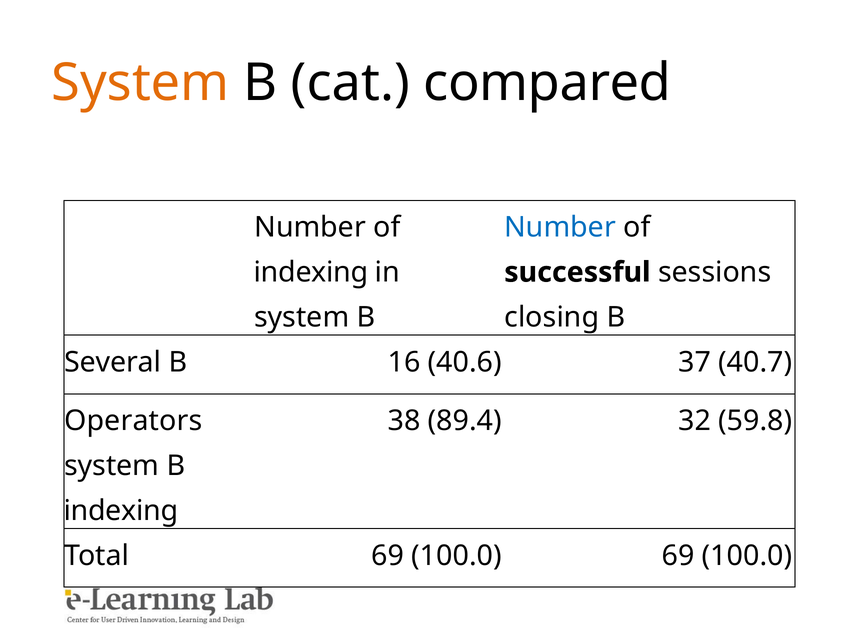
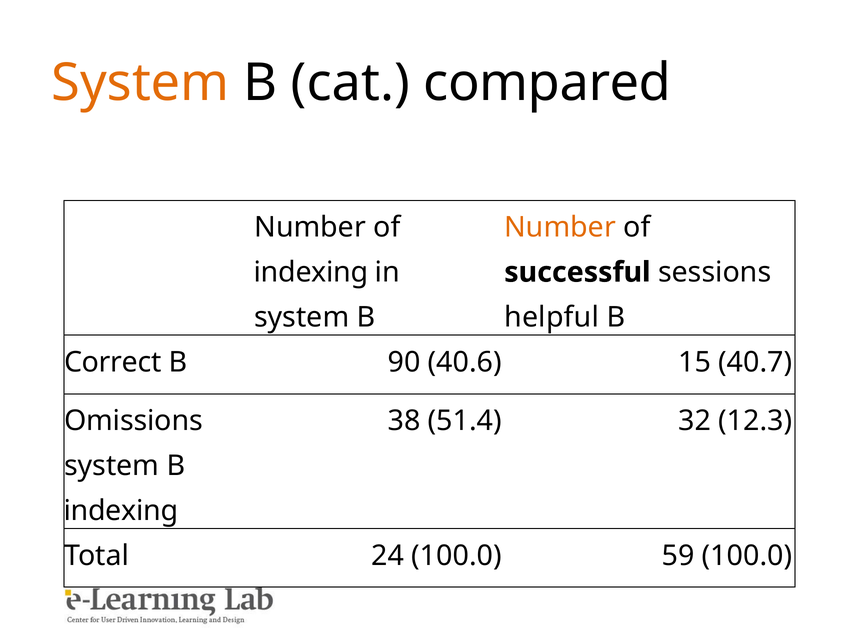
Number at (560, 227) colour: blue -> orange
closing: closing -> helpful
Several: Several -> Correct
16: 16 -> 90
37: 37 -> 15
Operators: Operators -> Omissions
89.4: 89.4 -> 51.4
59.8: 59.8 -> 12.3
Total 69: 69 -> 24
100.0 69: 69 -> 59
